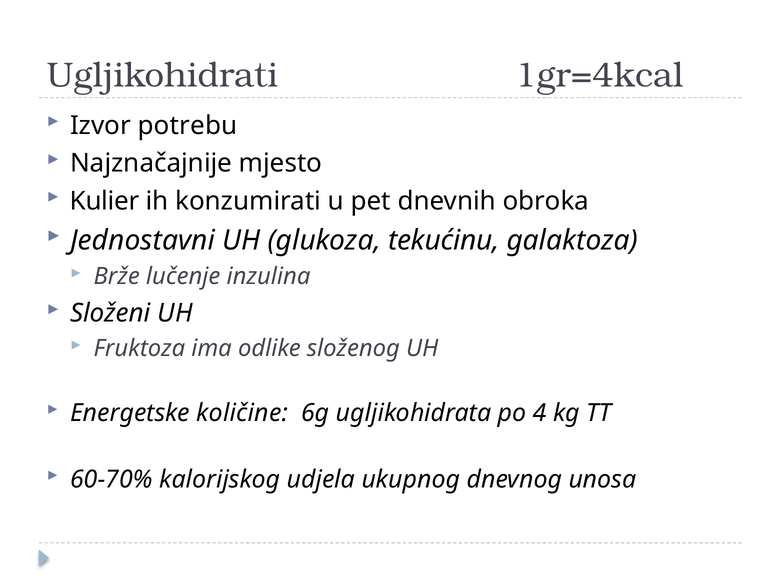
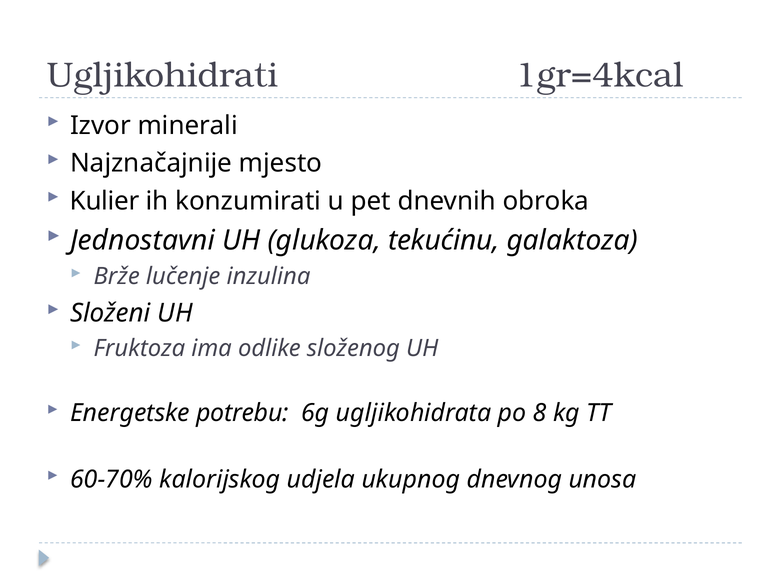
potrebu: potrebu -> minerali
količine: količine -> potrebu
4: 4 -> 8
